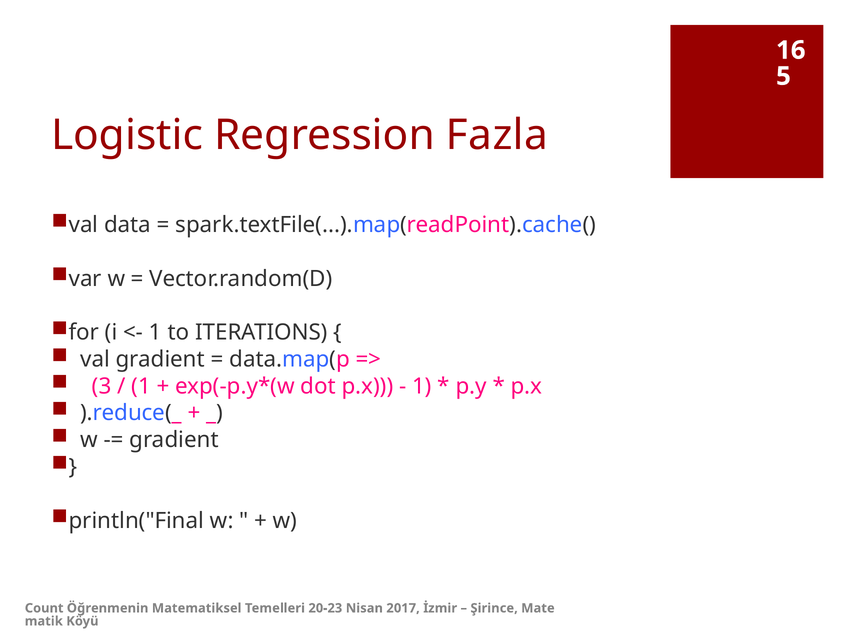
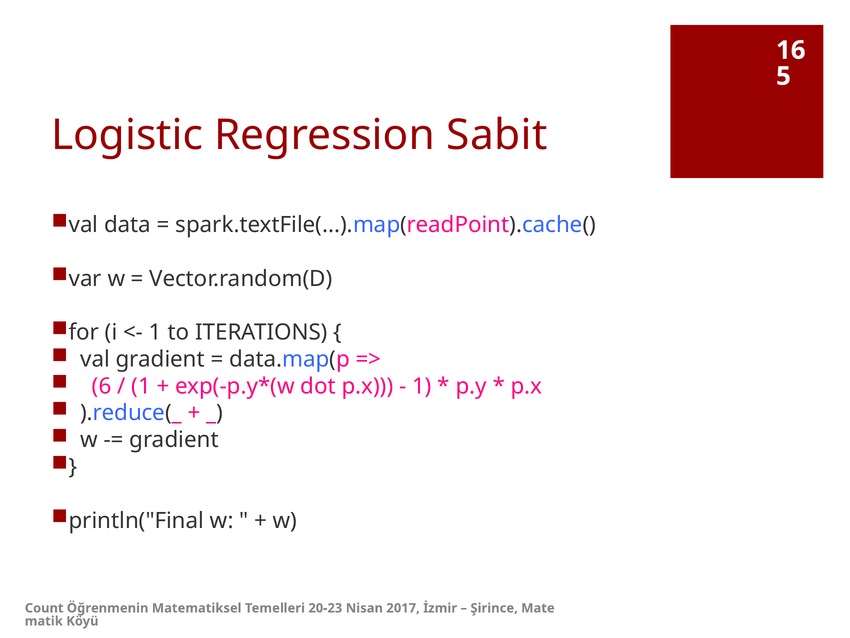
Fazla: Fazla -> Sabit
3: 3 -> 6
